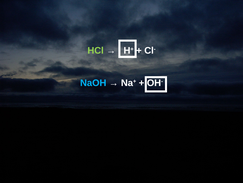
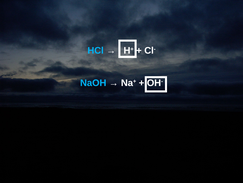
HCl colour: light green -> light blue
